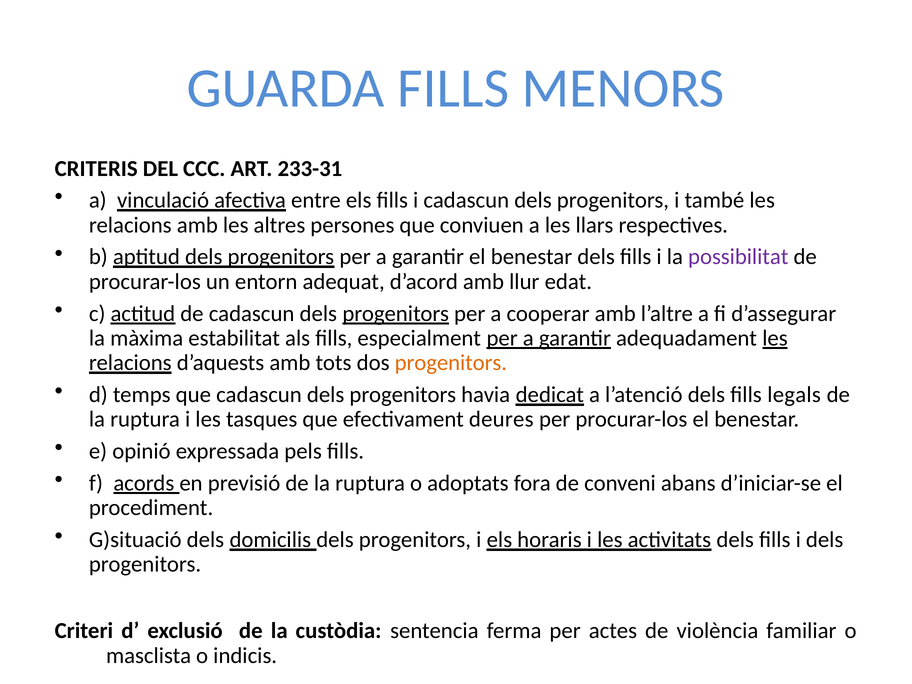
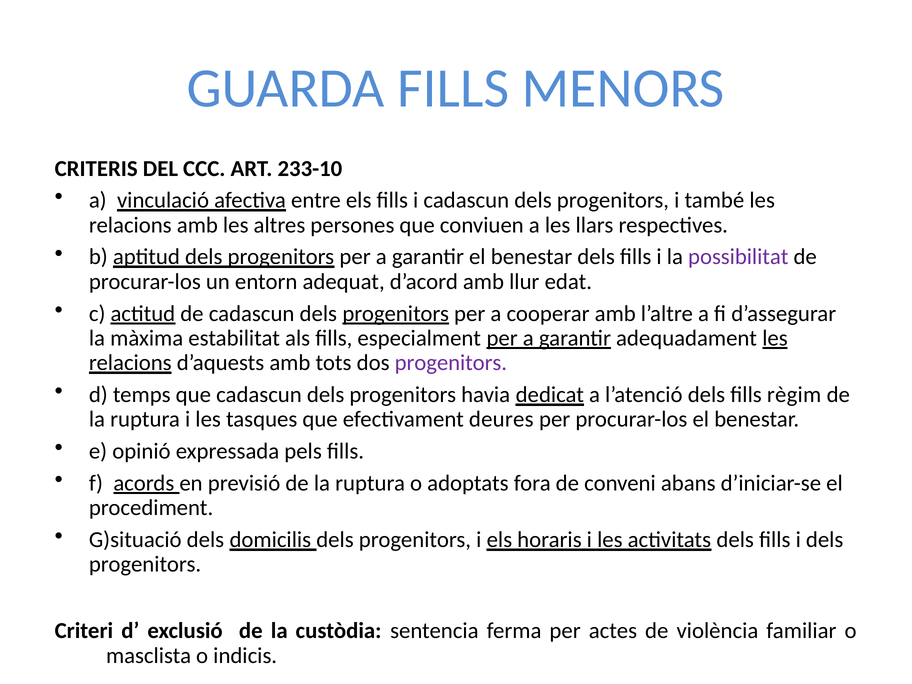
233-31: 233-31 -> 233-10
progenitors at (451, 363) colour: orange -> purple
legals: legals -> règim
